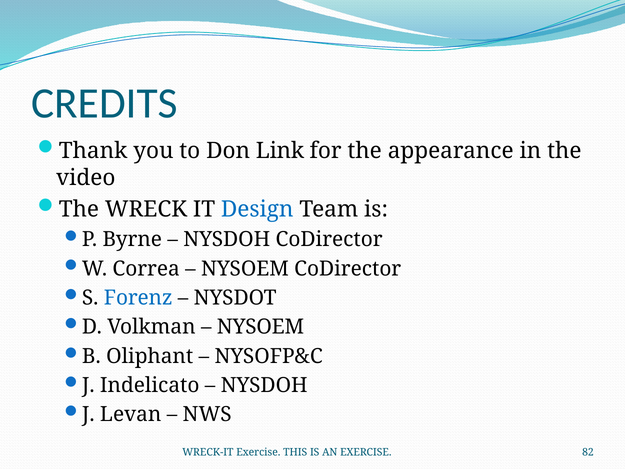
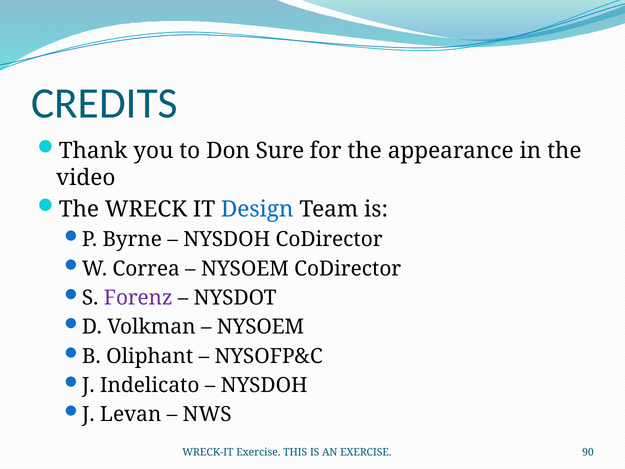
Link: Link -> Sure
Forenz colour: blue -> purple
82: 82 -> 90
